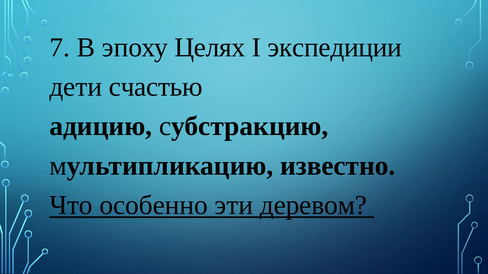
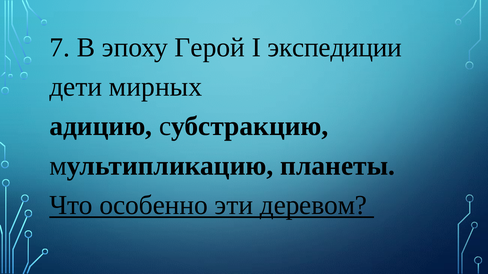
Целях: Целях -> Герой
счастью: счастью -> мирных
известно: известно -> планеты
